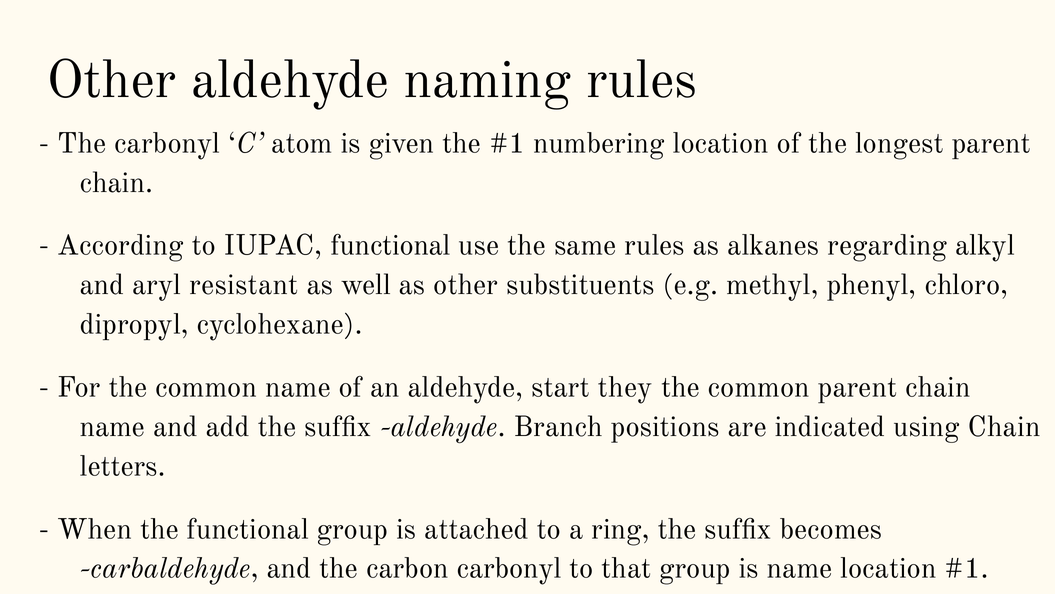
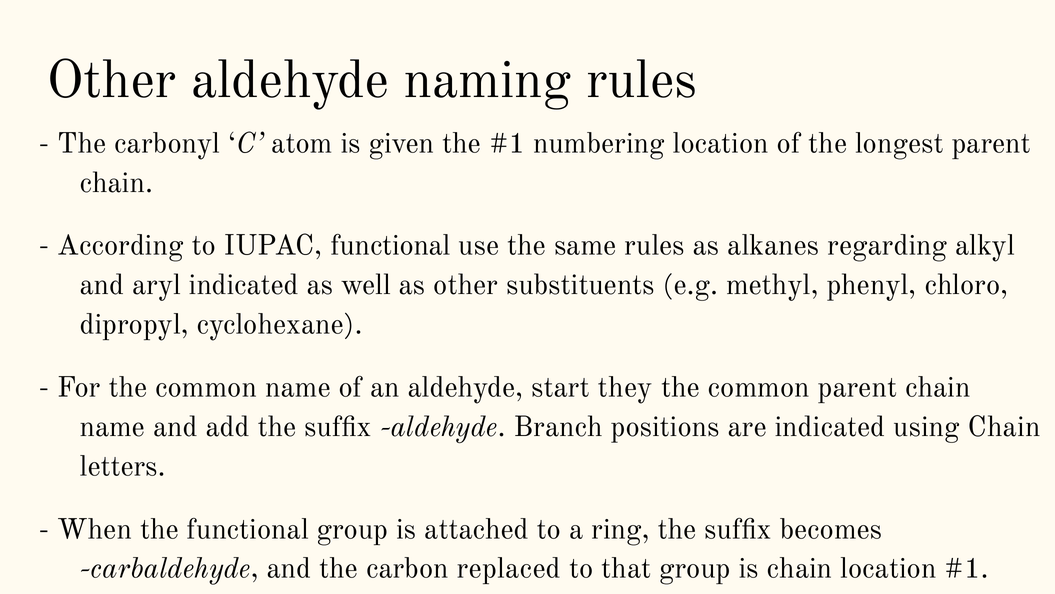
aryl resistant: resistant -> indicated
carbon carbonyl: carbonyl -> replaced
is name: name -> chain
